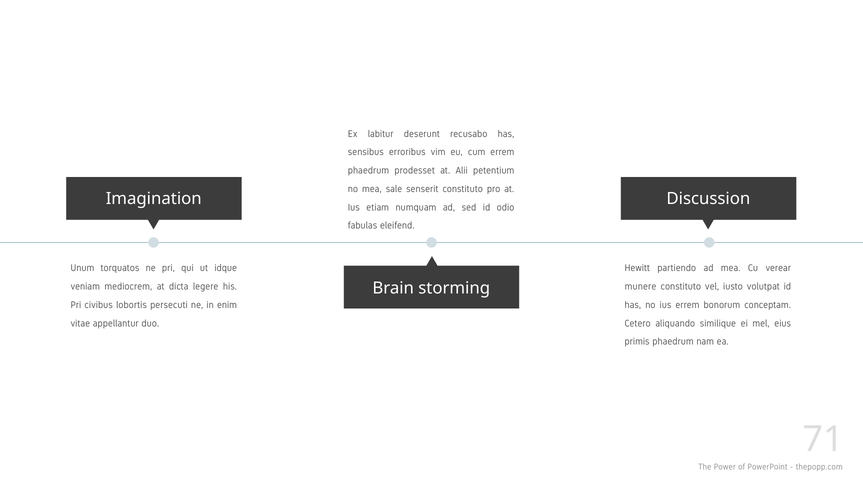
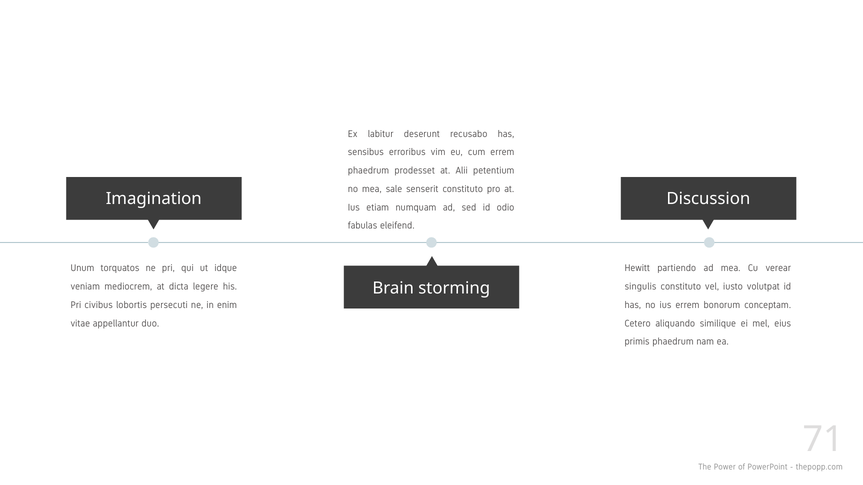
munere: munere -> singulis
